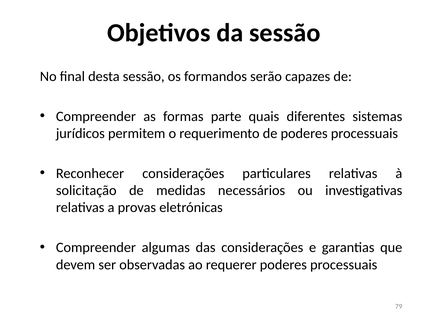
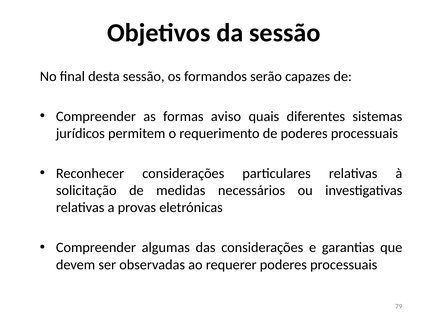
parte: parte -> aviso
